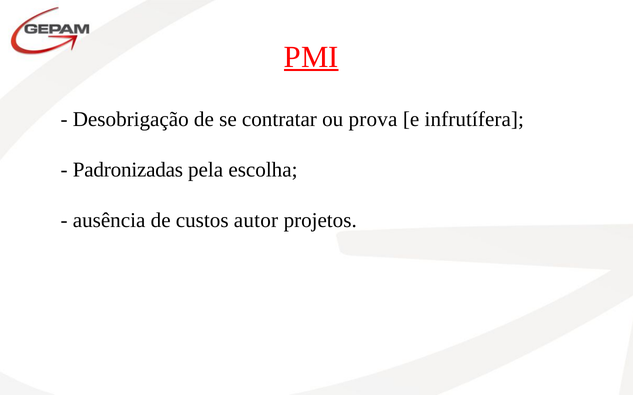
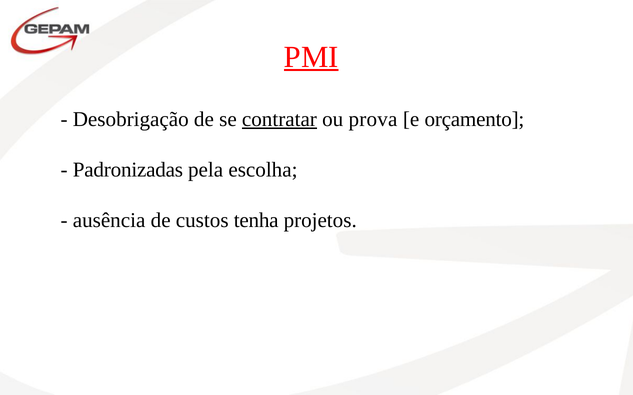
contratar underline: none -> present
infrutífera: infrutífera -> orçamento
autor: autor -> tenha
